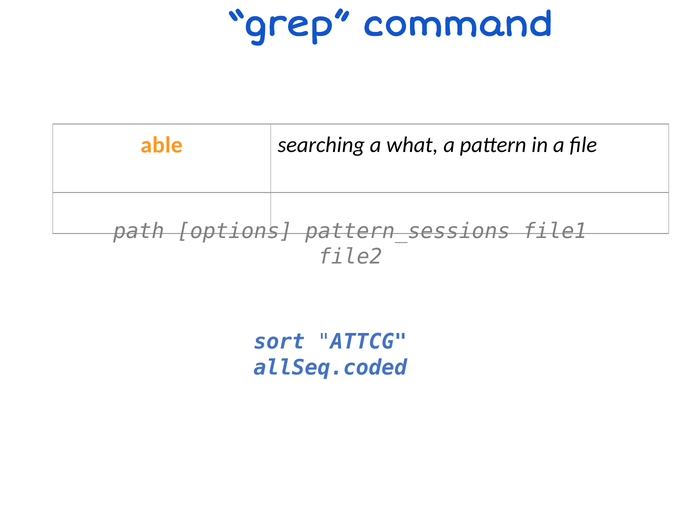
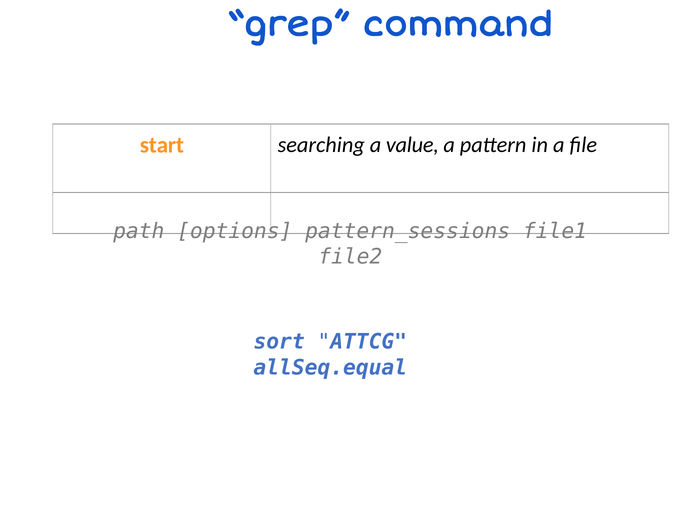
able: able -> start
what: what -> value
allSeq.coded: allSeq.coded -> allSeq.equal
